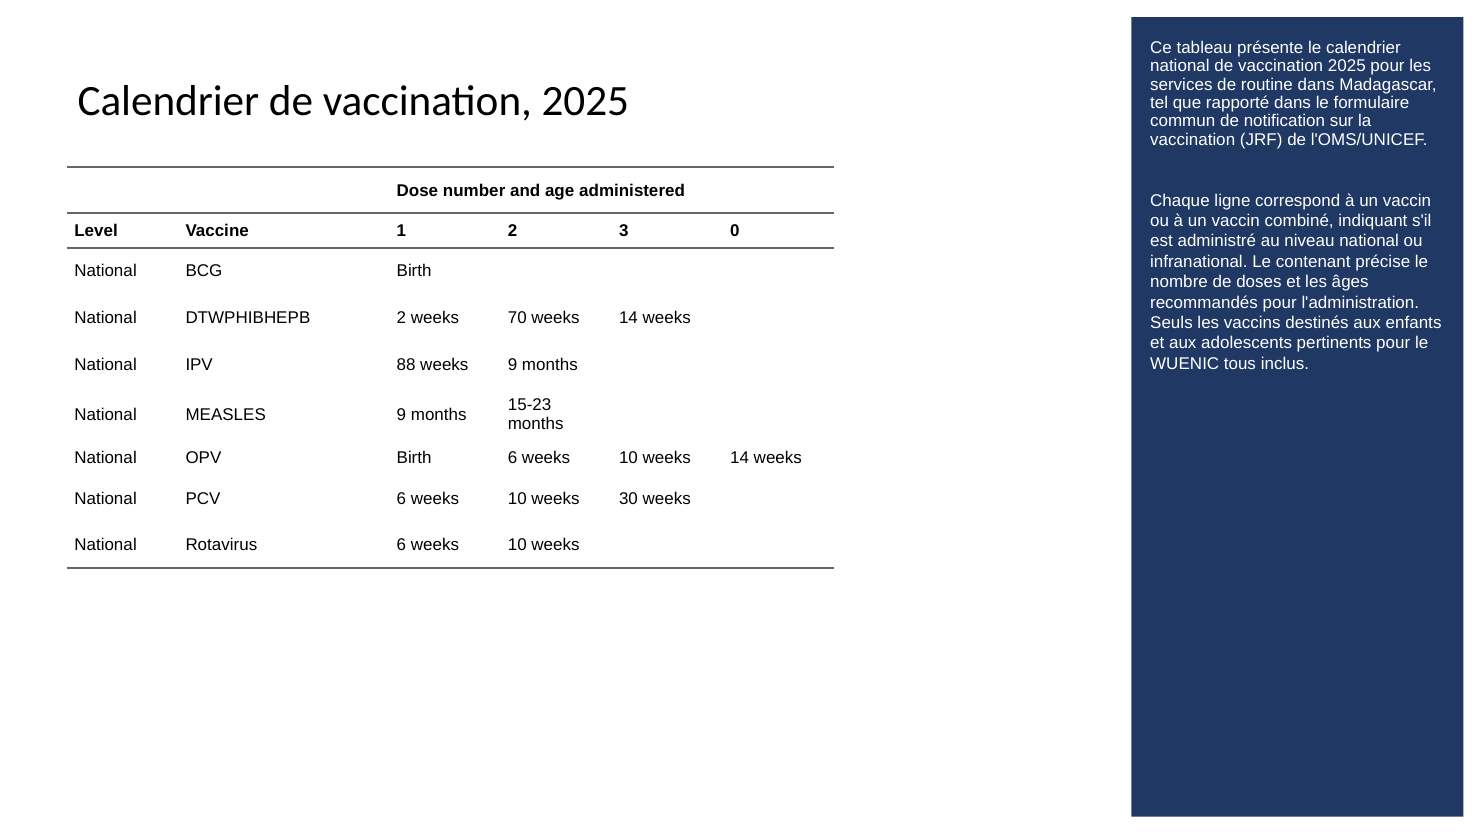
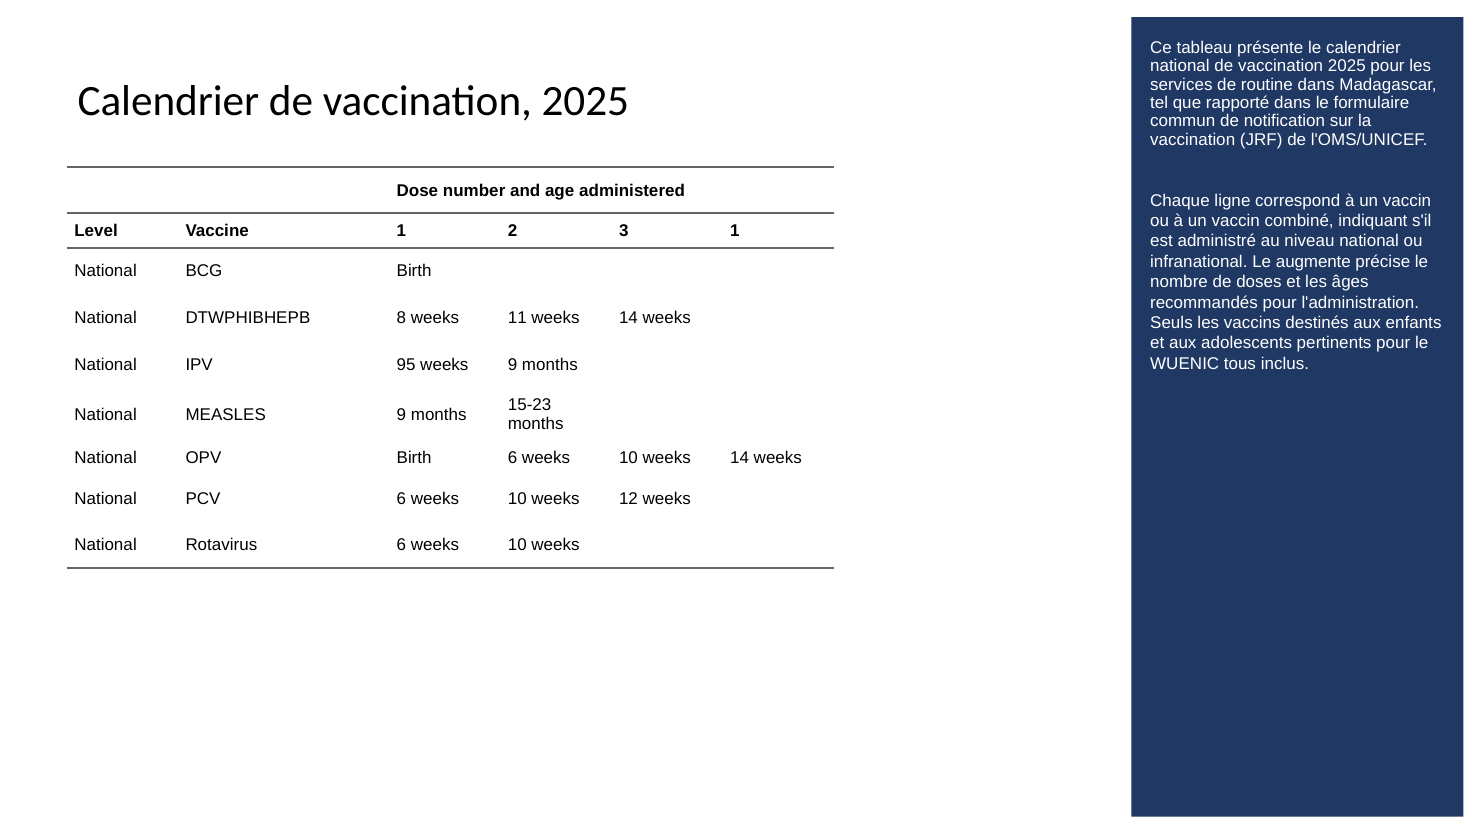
3 0: 0 -> 1
contenant: contenant -> augmente
DTWPHIBHEPB 2: 2 -> 8
70: 70 -> 11
88: 88 -> 95
30: 30 -> 12
